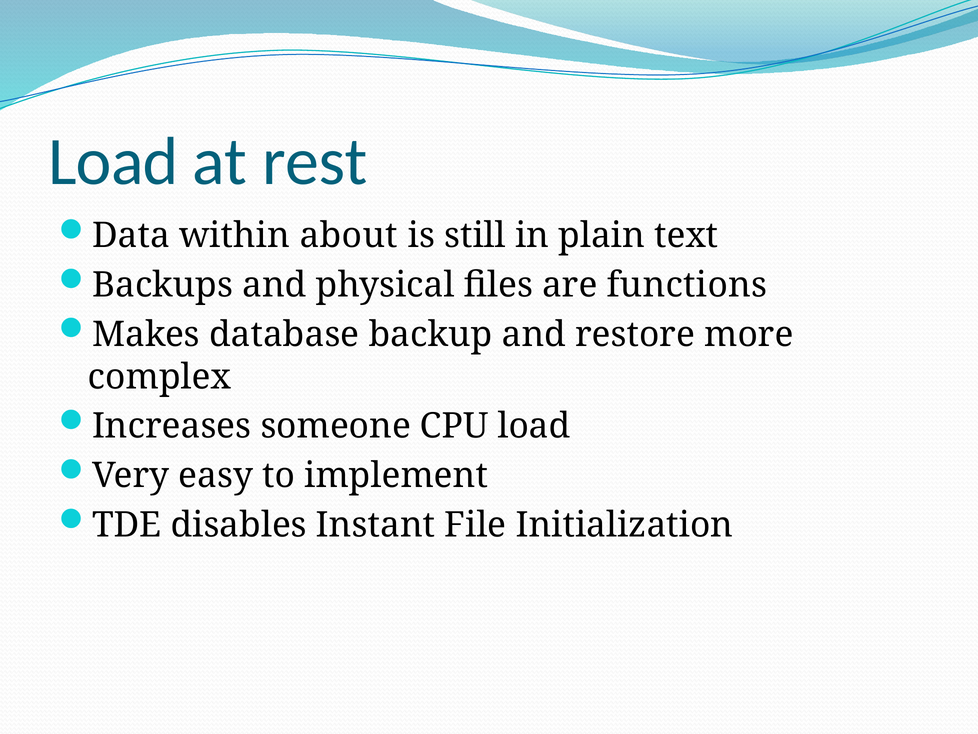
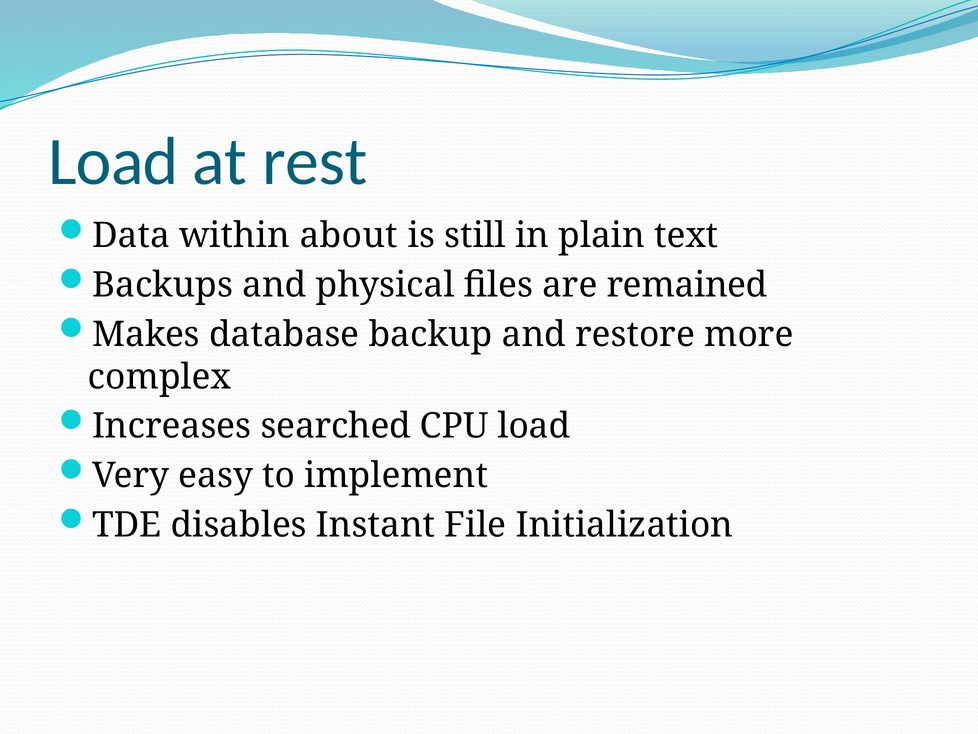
functions: functions -> remained
someone: someone -> searched
